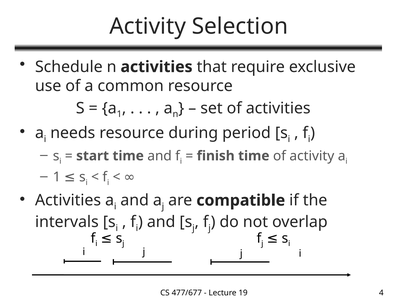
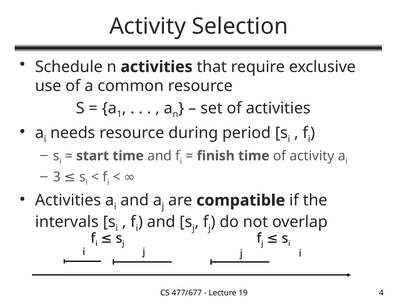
1 at (57, 177): 1 -> 3
